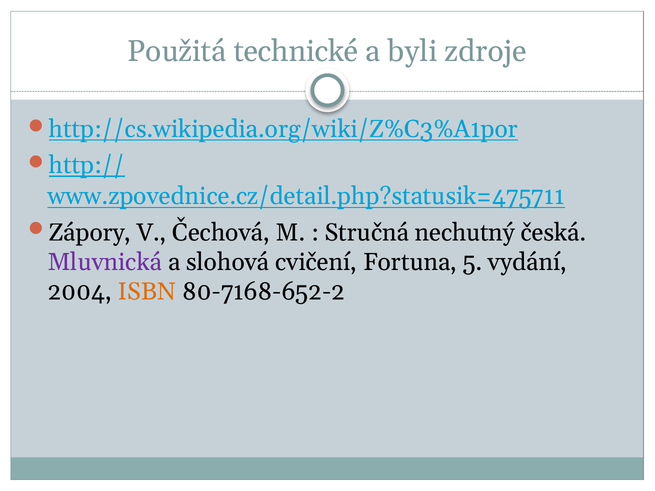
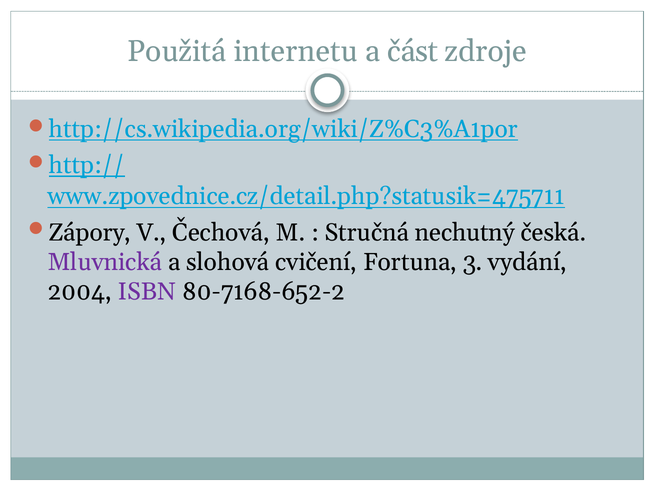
technické: technické -> internetu
byli: byli -> část
5: 5 -> 3
ISBN colour: orange -> purple
